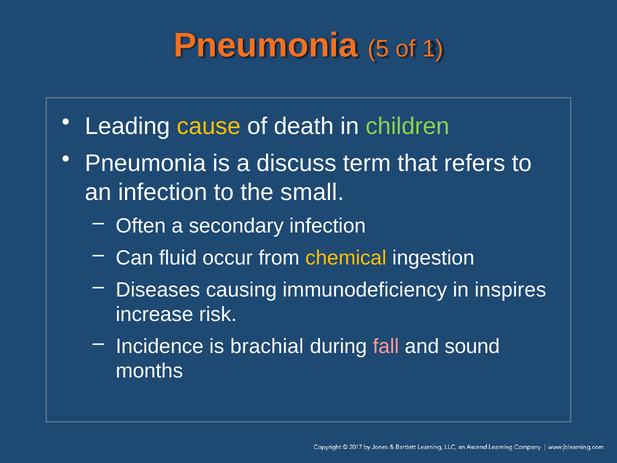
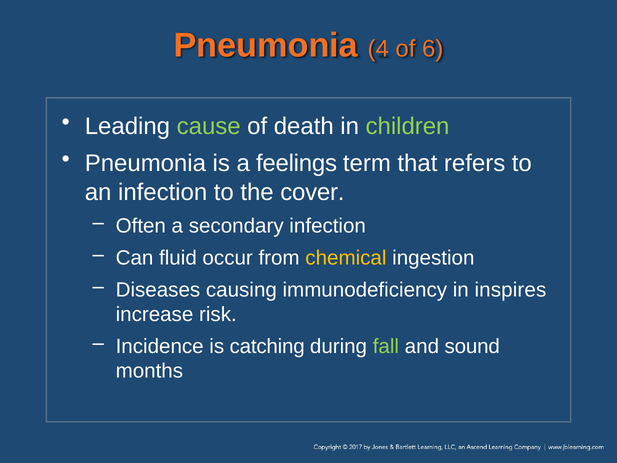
5: 5 -> 4
1: 1 -> 6
cause colour: yellow -> light green
discuss: discuss -> feelings
small: small -> cover
brachial: brachial -> catching
fall colour: pink -> light green
